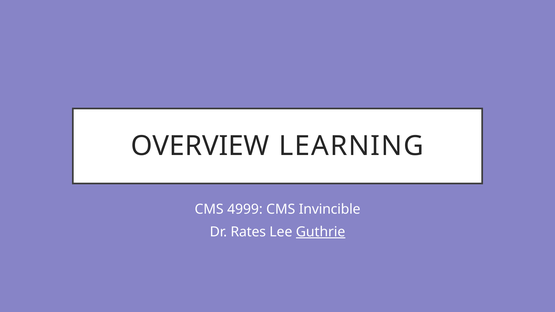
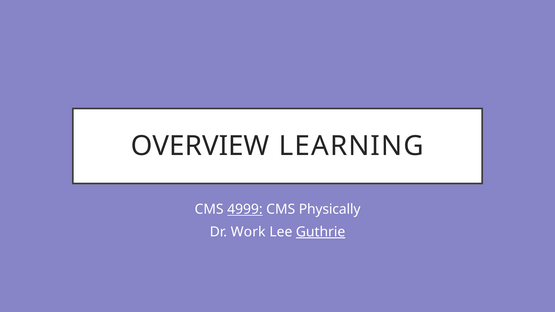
4999 underline: none -> present
Invincible: Invincible -> Physically
Rates: Rates -> Work
